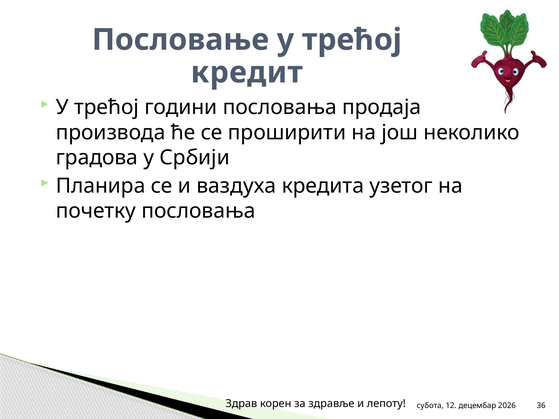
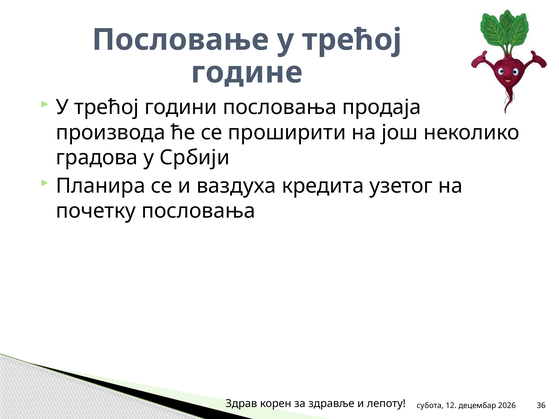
кредит: кредит -> године
